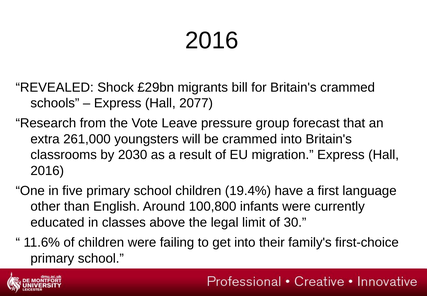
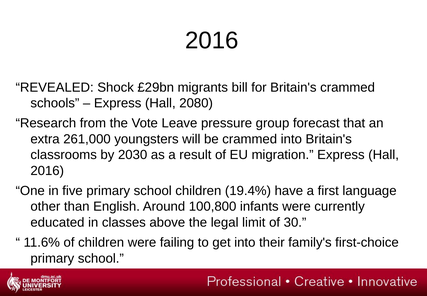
2077: 2077 -> 2080
